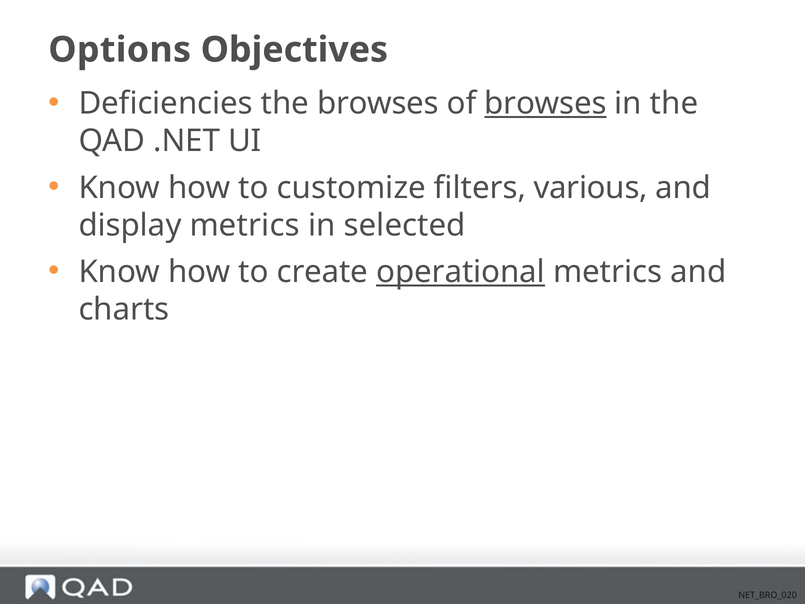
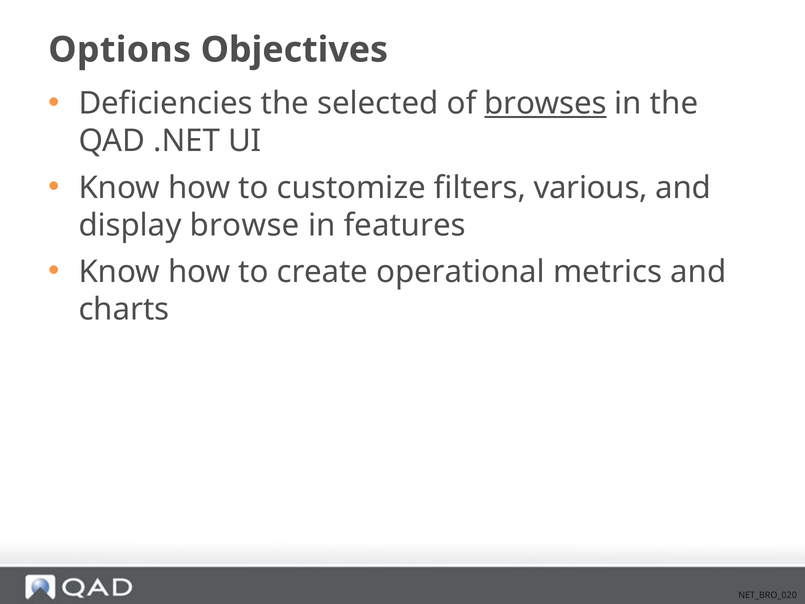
the browses: browses -> selected
display metrics: metrics -> browse
selected: selected -> features
operational underline: present -> none
